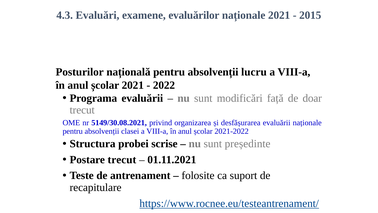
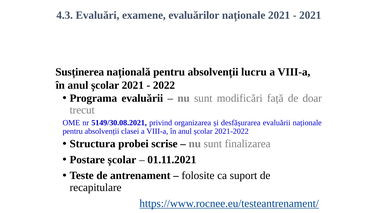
2015 at (310, 15): 2015 -> 2021
Posturilor: Posturilor -> Susținerea
președinte: președinte -> finalizarea
Postare trecut: trecut -> școlar
